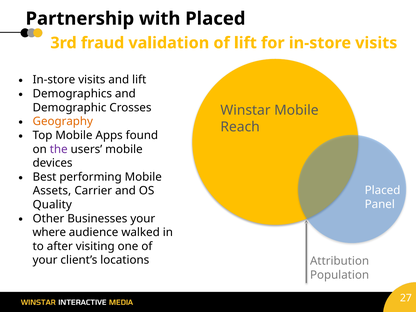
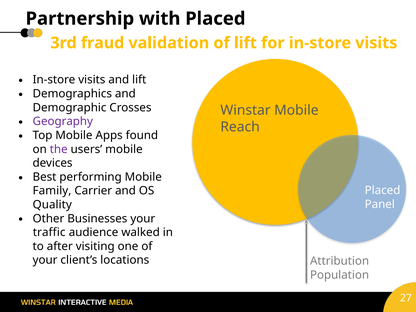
Geography colour: orange -> purple
Assets: Assets -> Family
where: where -> traffic
